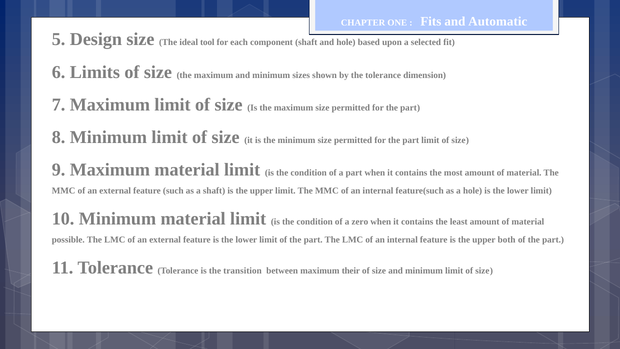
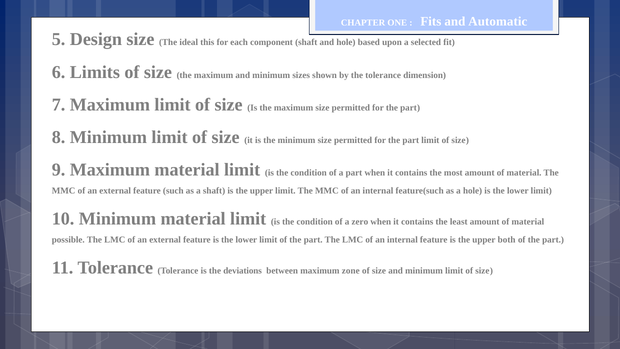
tool: tool -> this
transition: transition -> deviations
their: their -> zone
